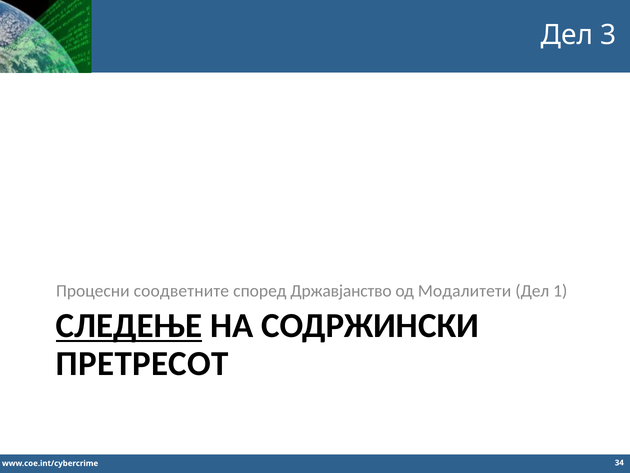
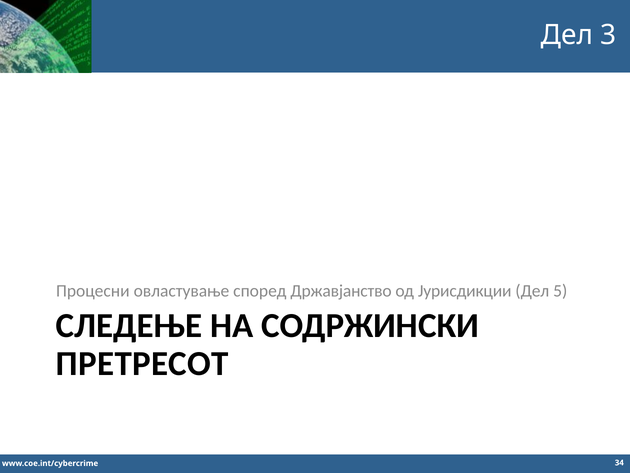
соодветните: соодветните -> овластување
Модалитети: Модалитети -> Јурисдикции
1: 1 -> 5
СЛЕДЕЊЕ underline: present -> none
